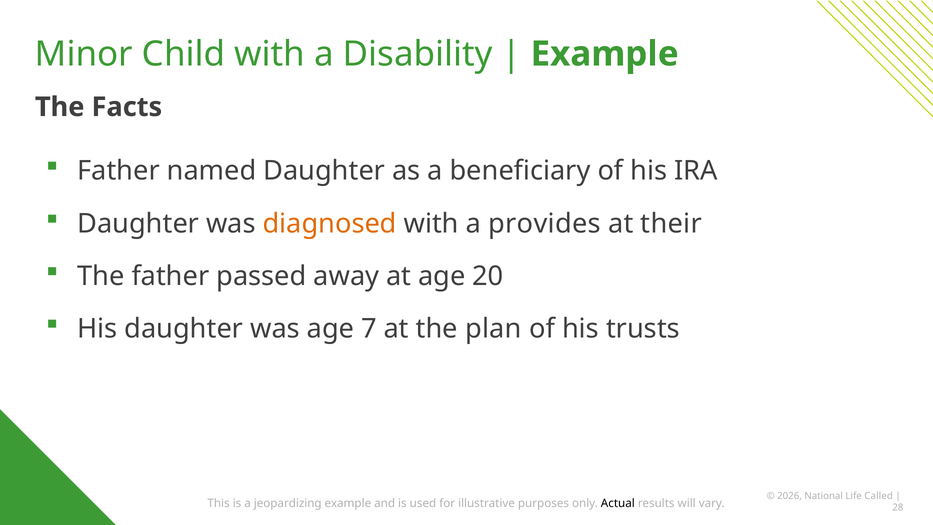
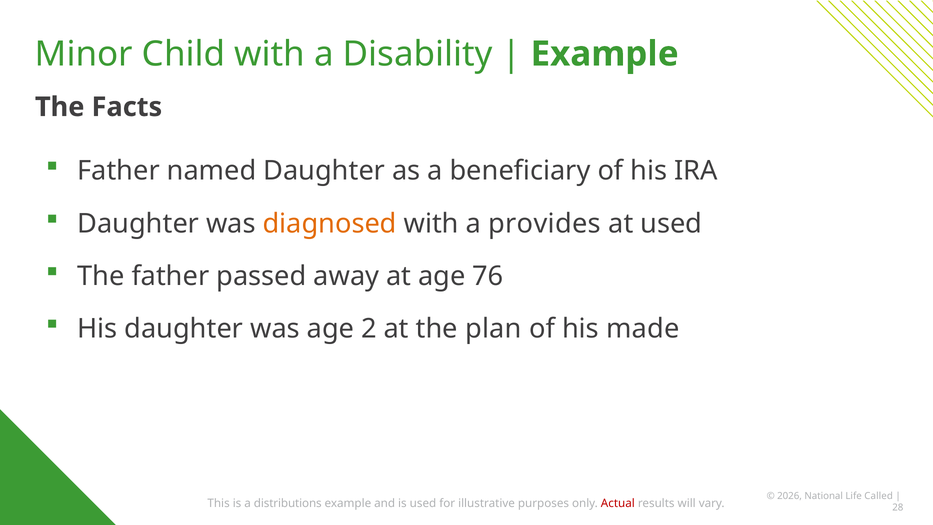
at their: their -> used
20: 20 -> 76
7: 7 -> 2
trusts: trusts -> made
jeopardizing: jeopardizing -> distributions
Actual colour: black -> red
